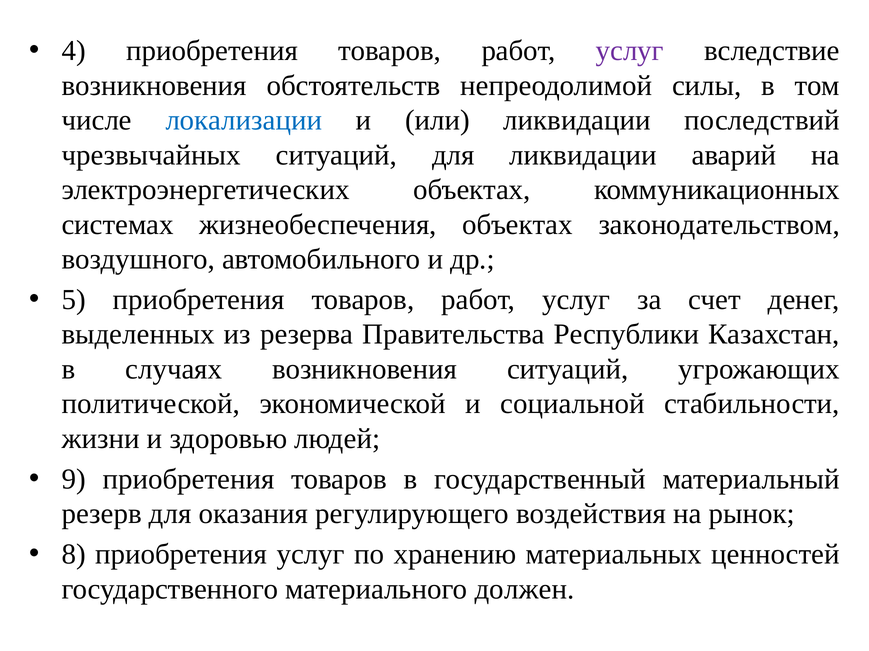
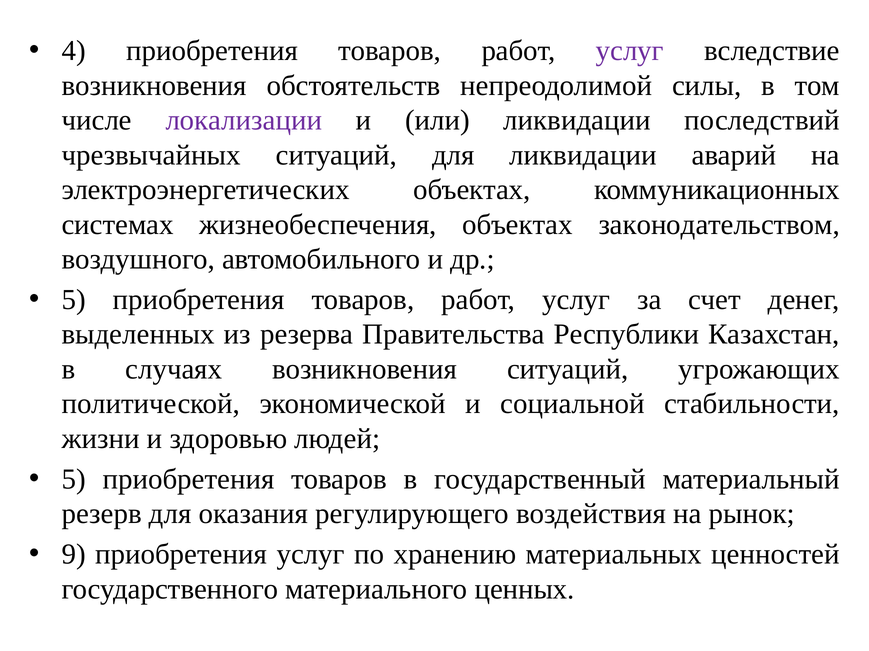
локализации colour: blue -> purple
9 at (74, 480): 9 -> 5
8: 8 -> 9
должен: должен -> ценных
